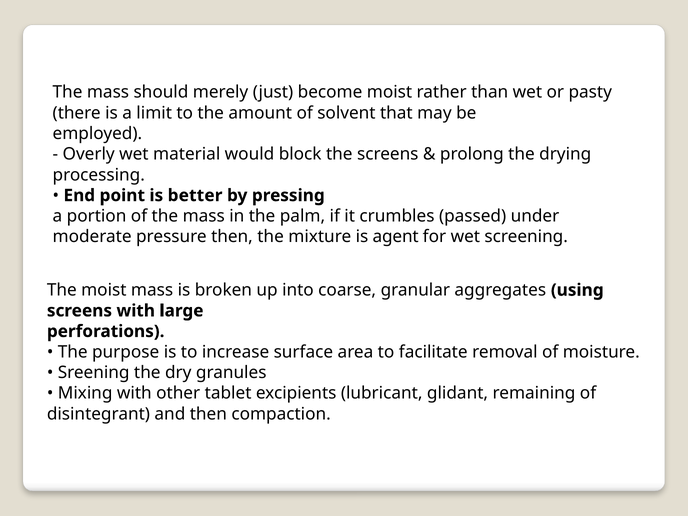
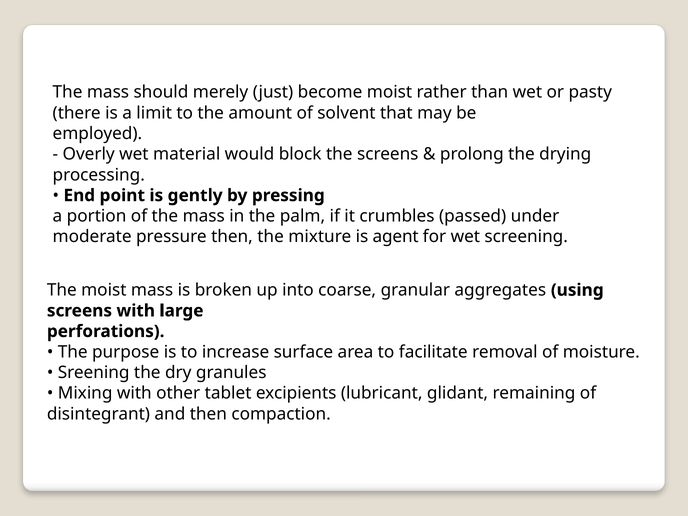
better: better -> gently
